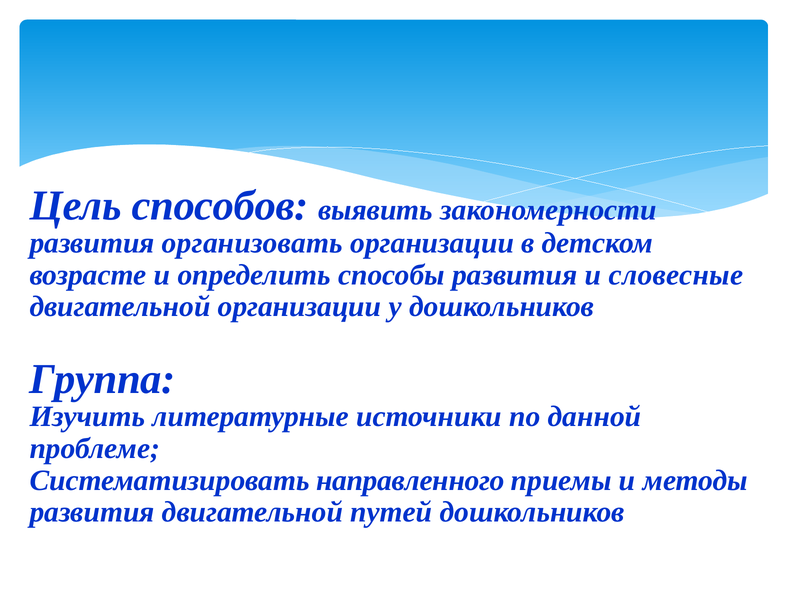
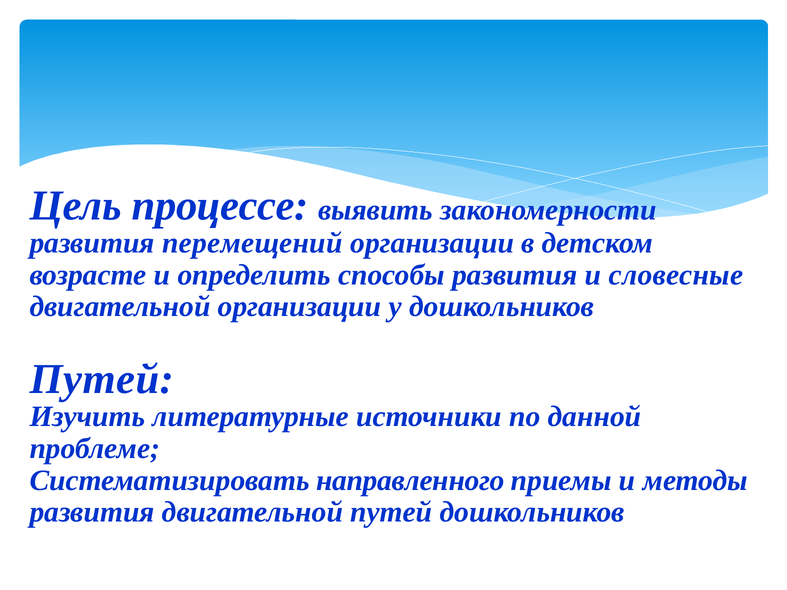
способов: способов -> процессе
организовать: организовать -> перемещений
Группа at (102, 379): Группа -> Путей
